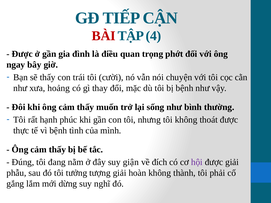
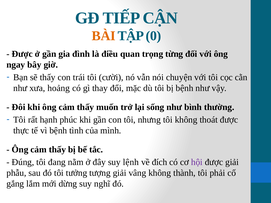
BÀI colour: red -> orange
4: 4 -> 0
phớt: phớt -> từng
giận: giận -> lệnh
hoàn: hoàn -> vâng
